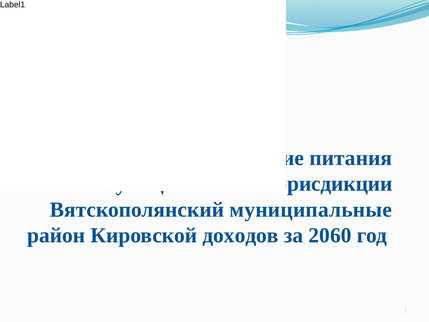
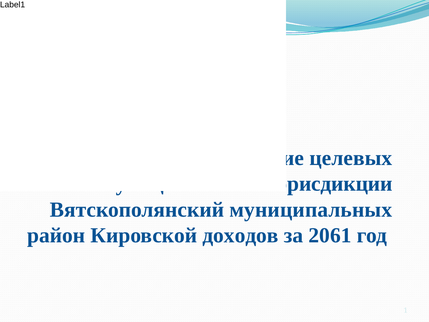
питания: питания -> целевых
муниципальные: муниципальные -> муниципальных
2060: 2060 -> 2061
